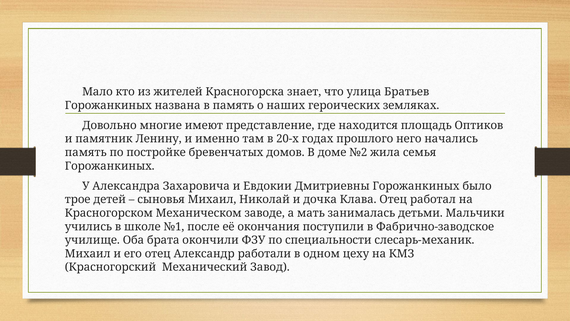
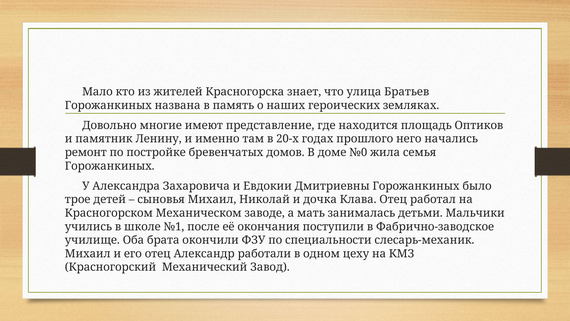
память at (86, 152): память -> ремонт
№2: №2 -> №0
